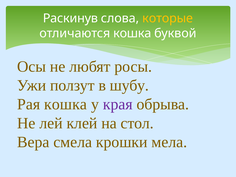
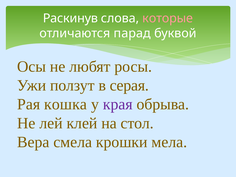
которые colour: yellow -> pink
отличаются кошка: кошка -> парад
шубу: шубу -> серая
